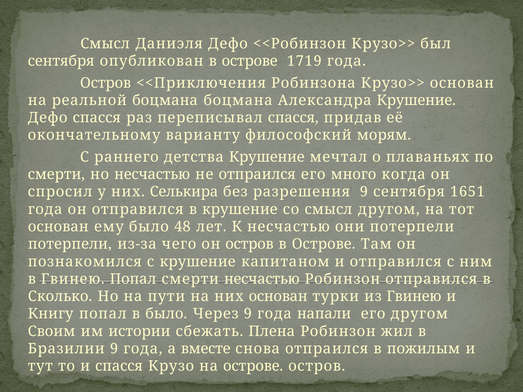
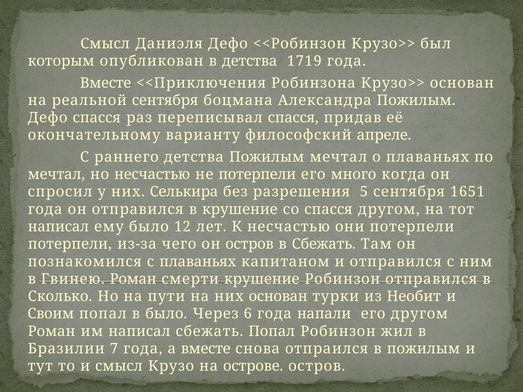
сентября at (61, 61): сентября -> которым
опубликован в острове: острове -> детства
Остров at (106, 83): Остров -> Вместе
реальной боцмана: боцмана -> сентября
Александра Крушение: Крушение -> Пожилым
морям: морям -> апреле
детства Крушение: Крушение -> Пожилым
смерти at (56, 175): смерти -> мечтал
не отпраился: отпраился -> потерпели
разрешения 9: 9 -> 5
со смысл: смысл -> спасся
основан at (58, 227): основан -> написал
48: 48 -> 12
Острове at (324, 244): Острове -> Сбежать
с крушение: крушение -> плаваньях
Гвинею Попал: Попал -> Роман
смерти несчастью: несчастью -> крушение
из Гвинею: Гвинею -> Необит
Книгу: Книгу -> Своим
Через 9: 9 -> 6
Своим at (52, 331): Своим -> Роман
им истории: истории -> написал
сбежать Плена: Плена -> Попал
Бразилии 9: 9 -> 7
и спасся: спасся -> смысл
